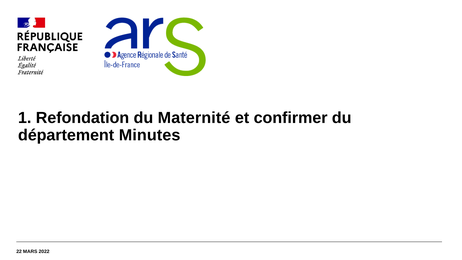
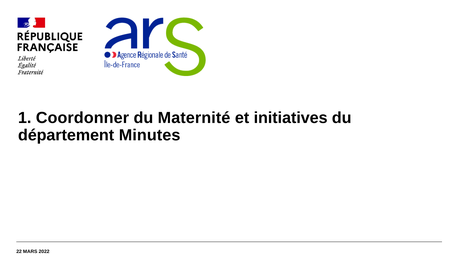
Refondation: Refondation -> Coordonner
confirmer: confirmer -> initiatives
